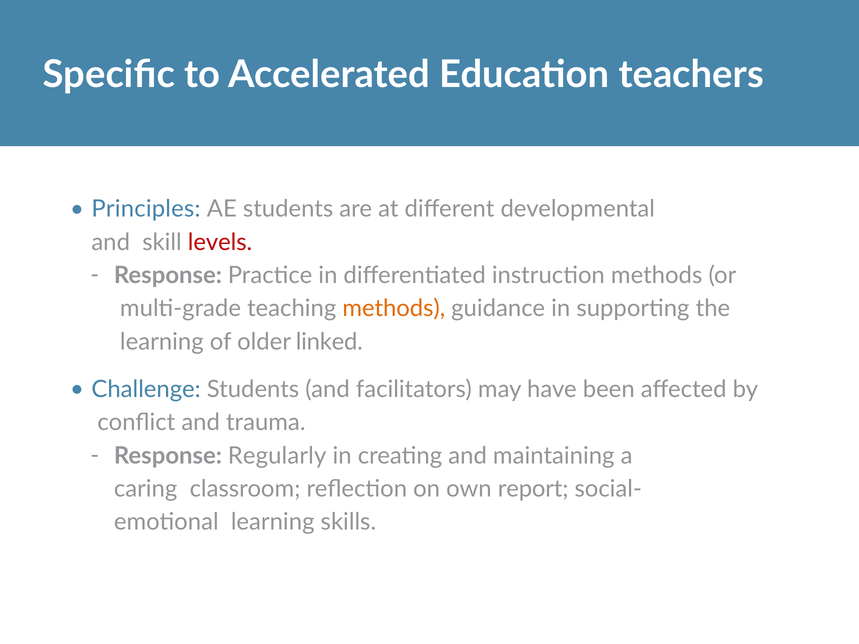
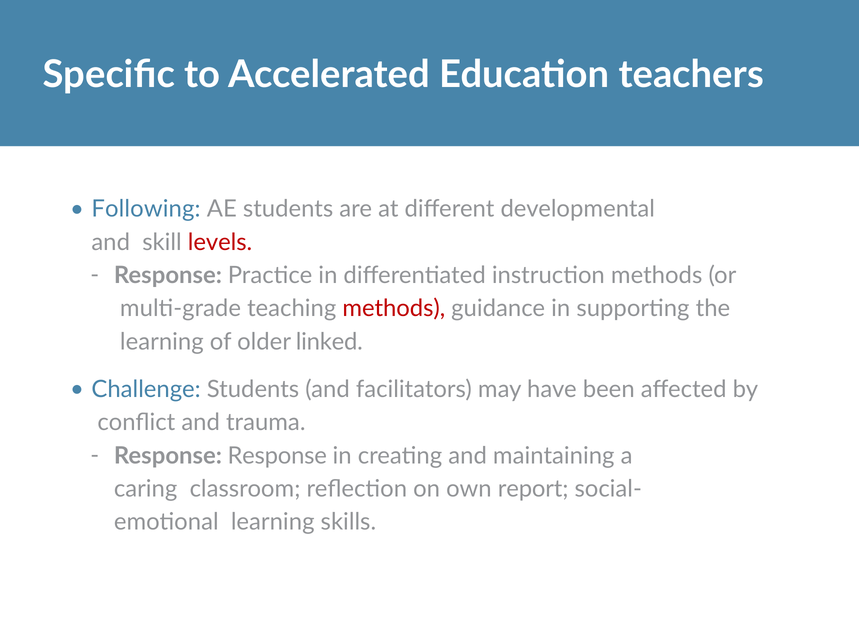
Principles: Principles -> Following
methods at (394, 309) colour: orange -> red
Response Regularly: Regularly -> Response
